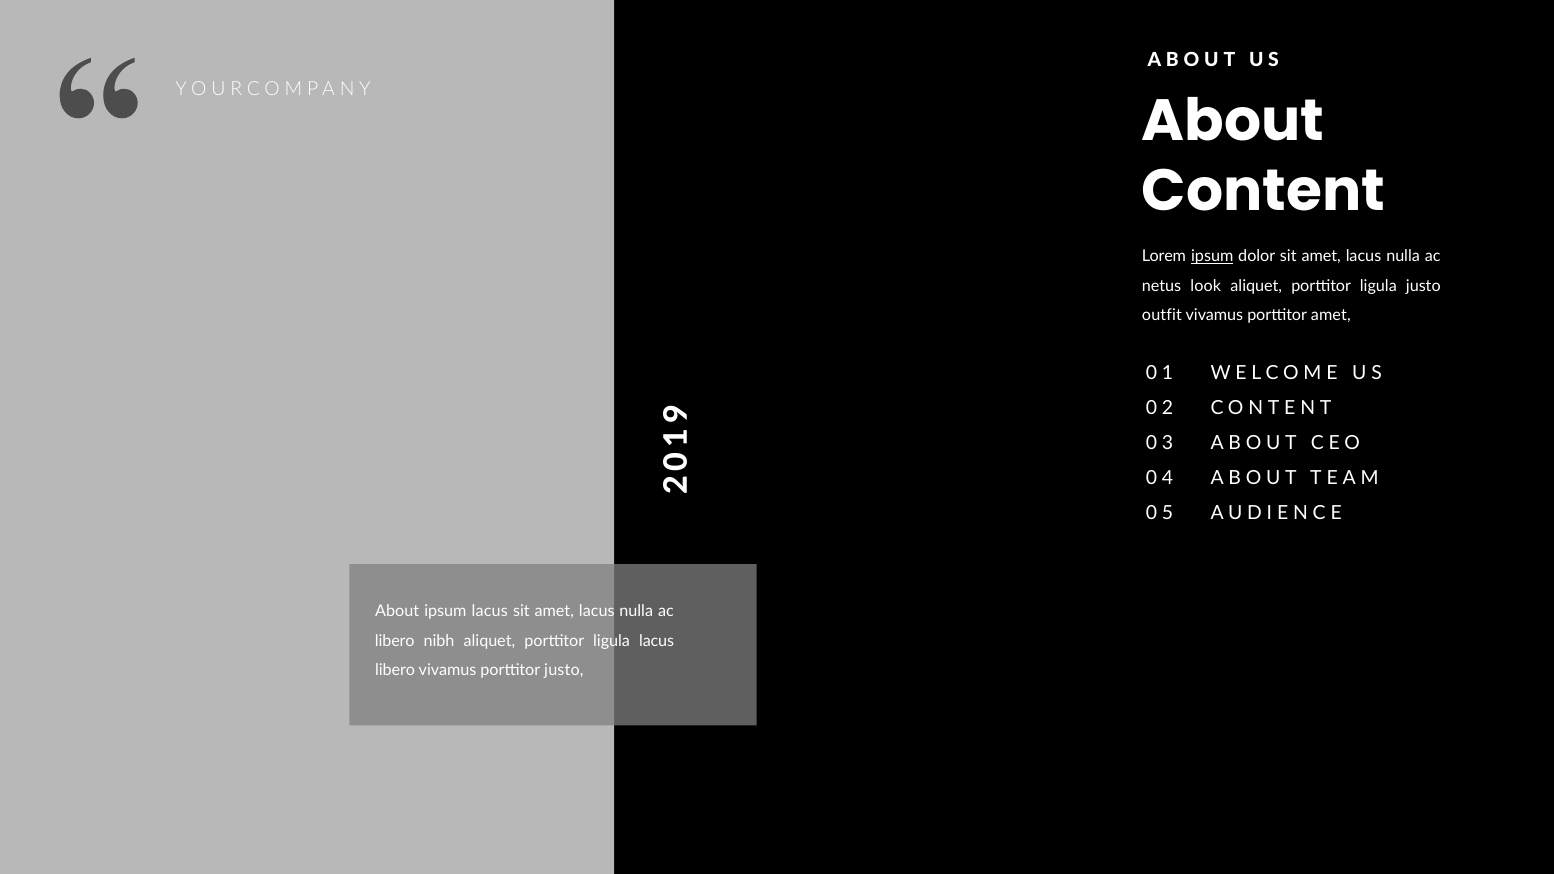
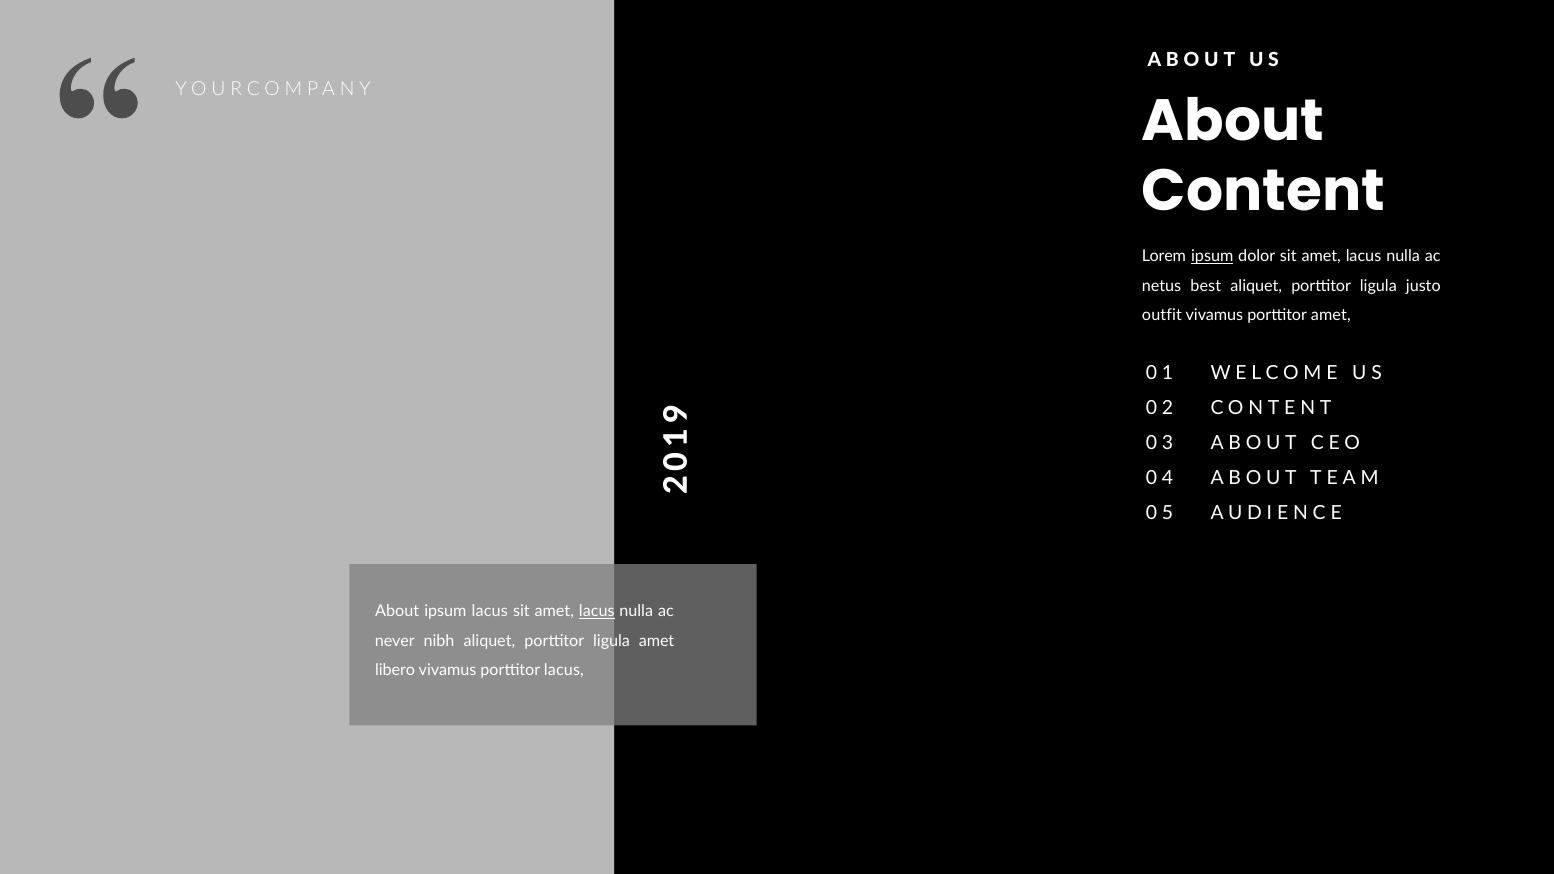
look: look -> best
lacus at (597, 612) underline: none -> present
libero at (395, 641): libero -> never
ligula lacus: lacus -> amet
porttitor justo: justo -> lacus
